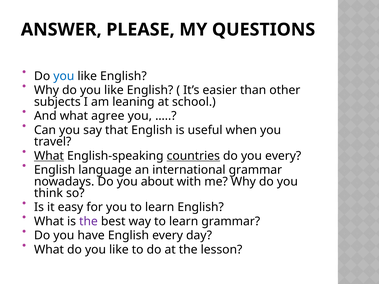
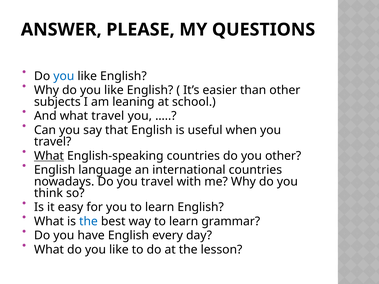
what agree: agree -> travel
countries at (193, 156) underline: present -> none
you every: every -> other
international grammar: grammar -> countries
Do you about: about -> travel
the at (88, 222) colour: purple -> blue
